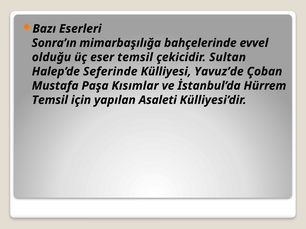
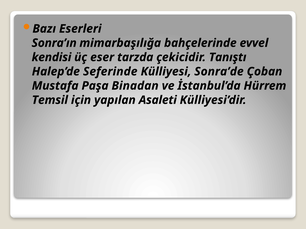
olduğu: olduğu -> kendisi
eser temsil: temsil -> tarzda
Sultan: Sultan -> Tanıştı
Yavuz’de: Yavuz’de -> Sonra’de
Kısımlar: Kısımlar -> Binadan
